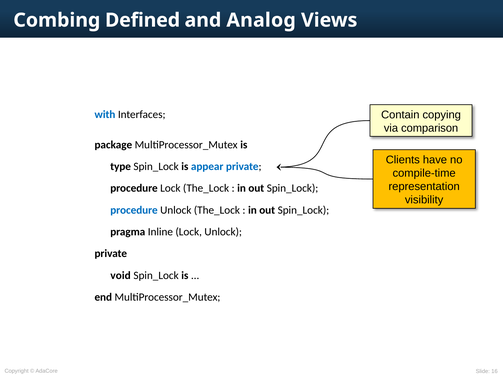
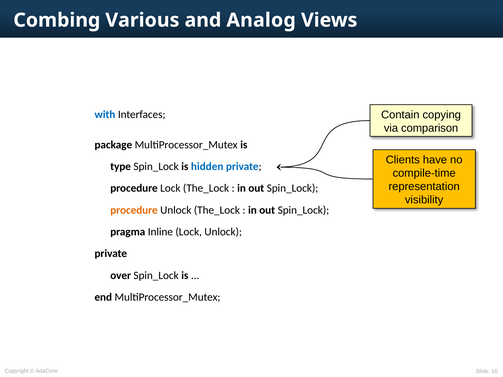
Defined: Defined -> Various
appear: appear -> hidden
procedure at (134, 210) colour: blue -> orange
void: void -> over
